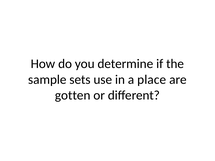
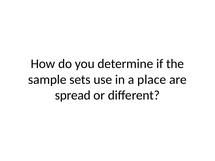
gotten: gotten -> spread
